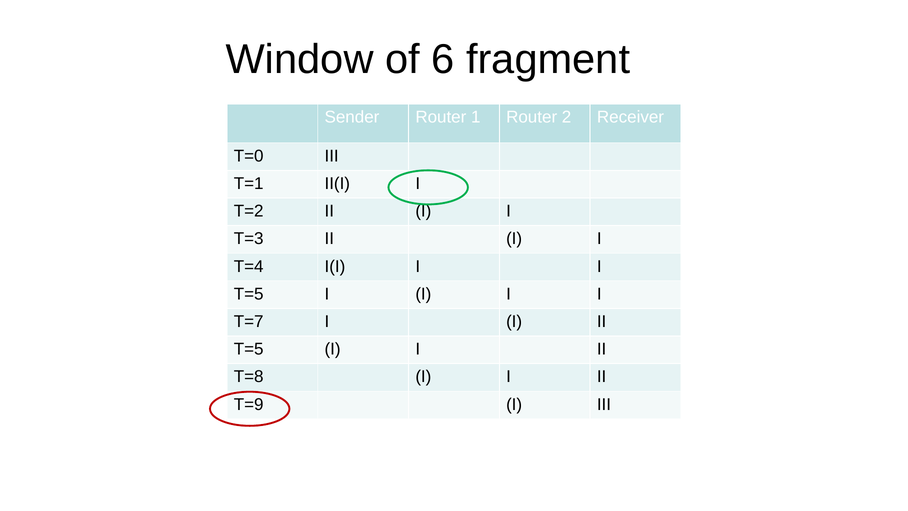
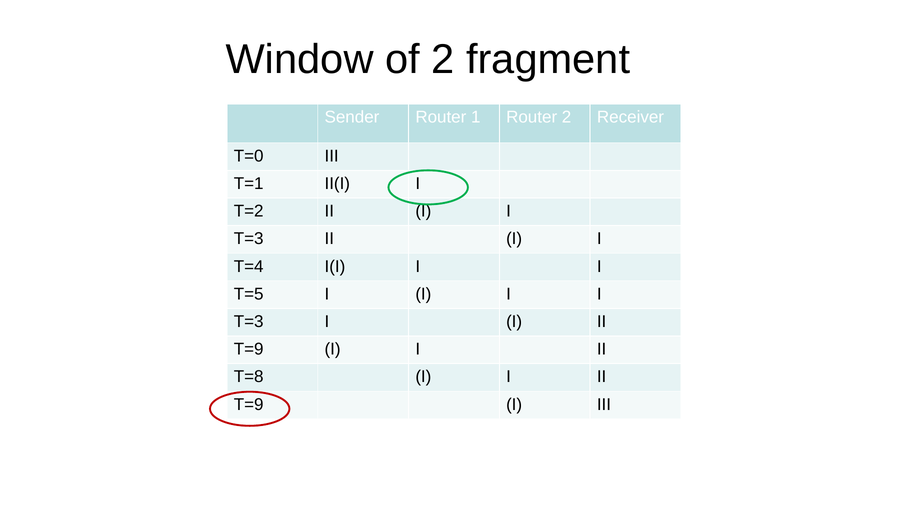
of 6: 6 -> 2
T=7 at (249, 321): T=7 -> T=3
T=5 at (249, 349): T=5 -> T=9
